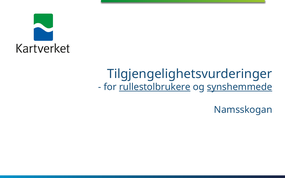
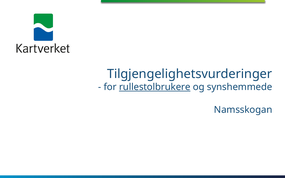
synshemmede underline: present -> none
